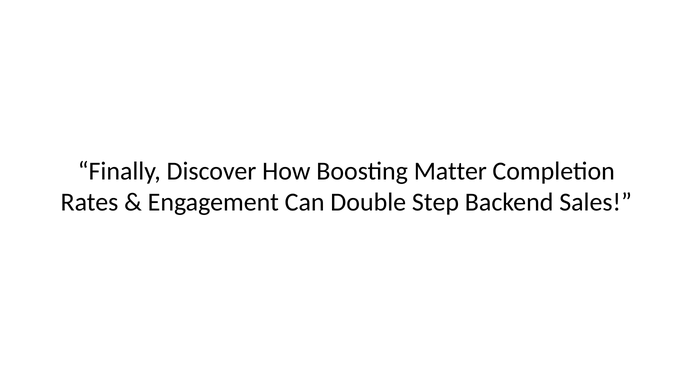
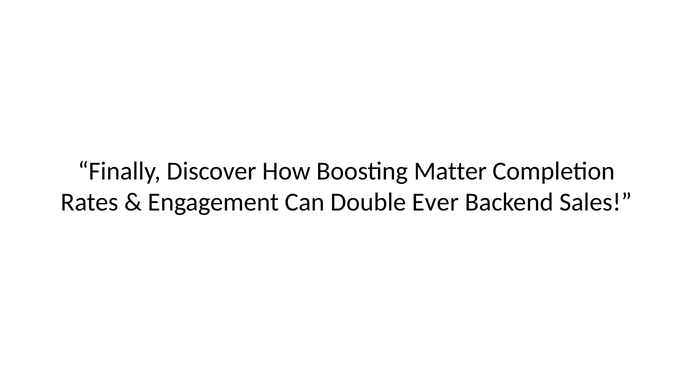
Step: Step -> Ever
